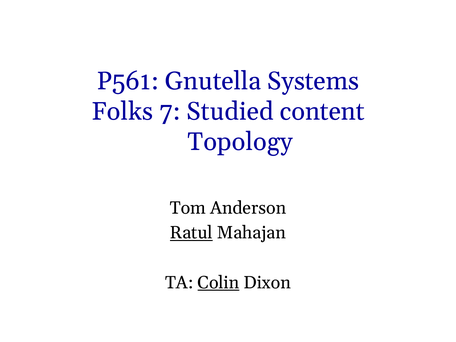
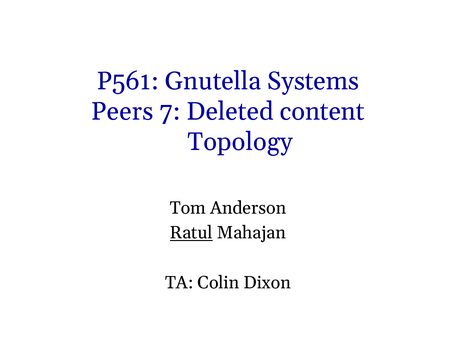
Folks: Folks -> Peers
Studied: Studied -> Deleted
Colin underline: present -> none
